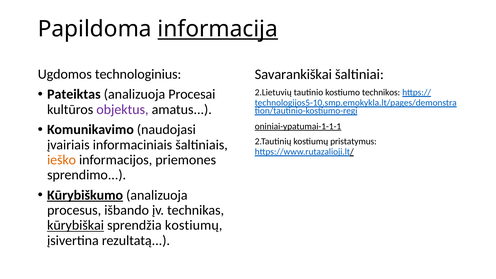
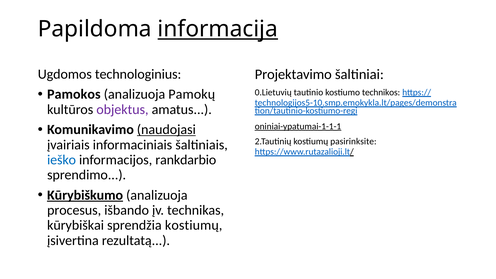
Savarankiškai: Savarankiškai -> Projektavimo
Pateiktas: Pateiktas -> Pamokos
Procesai: Procesai -> Pamokų
2.Lietuvių: 2.Lietuvių -> 0.Lietuvių
naudojasi underline: none -> present
pristatymus: pristatymus -> pasirinksite
ieško colour: orange -> blue
priemones: priemones -> rankdarbio
kūrybiškai underline: present -> none
